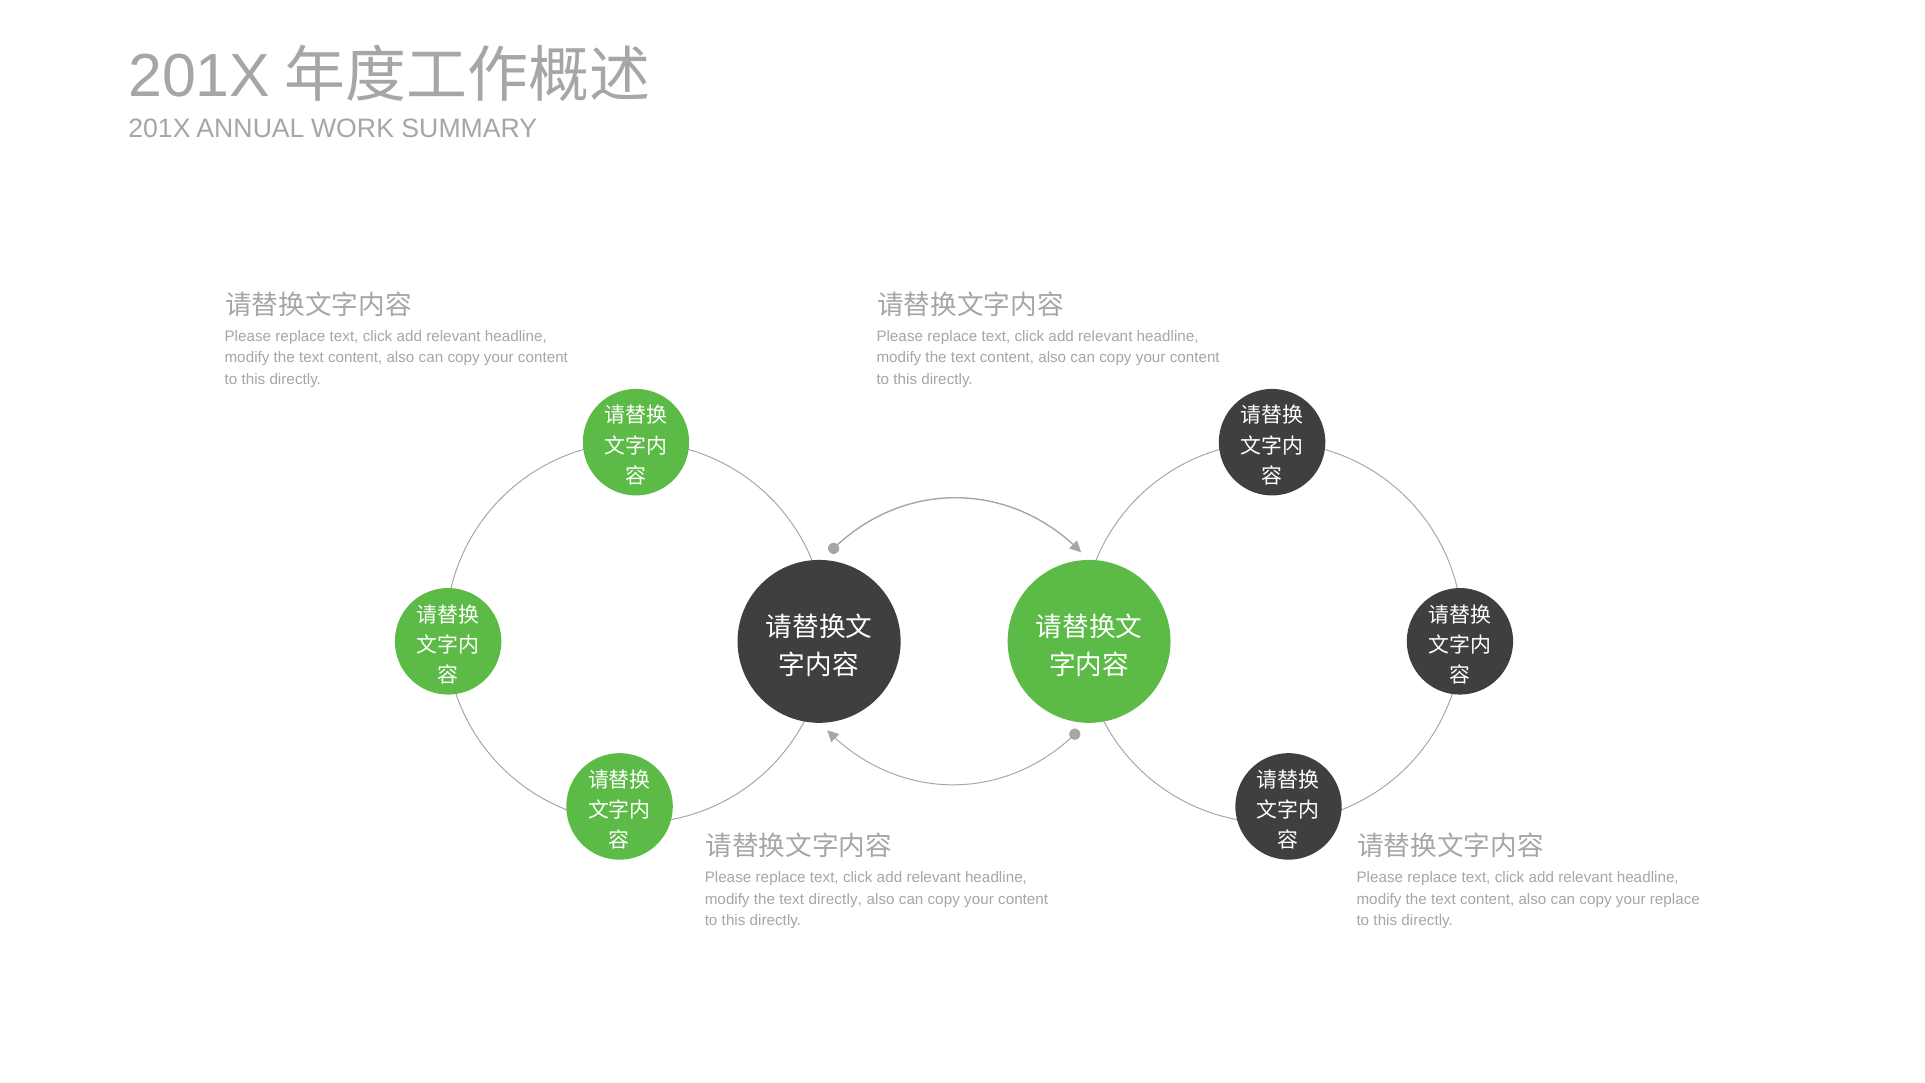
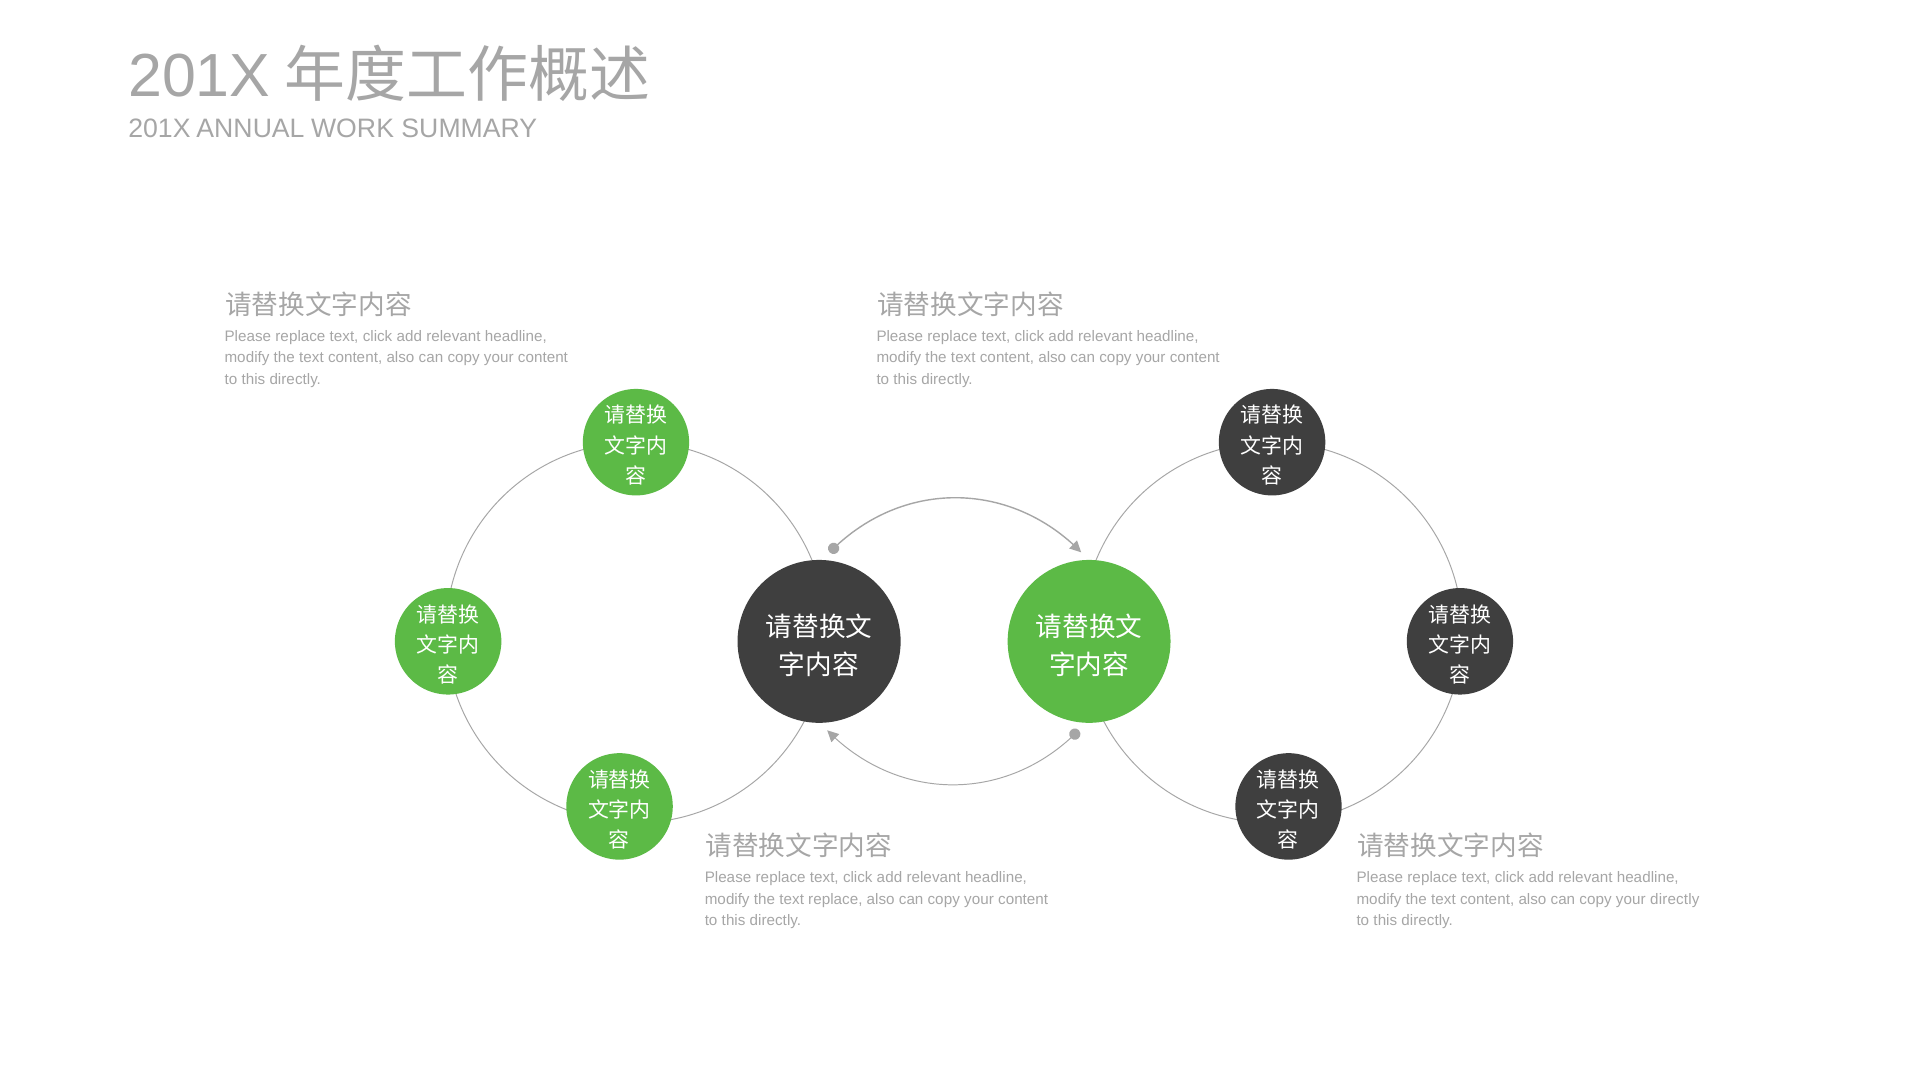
text directly: directly -> replace
your replace: replace -> directly
